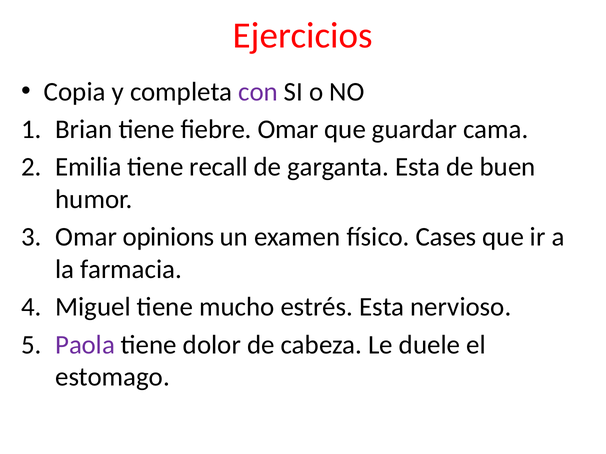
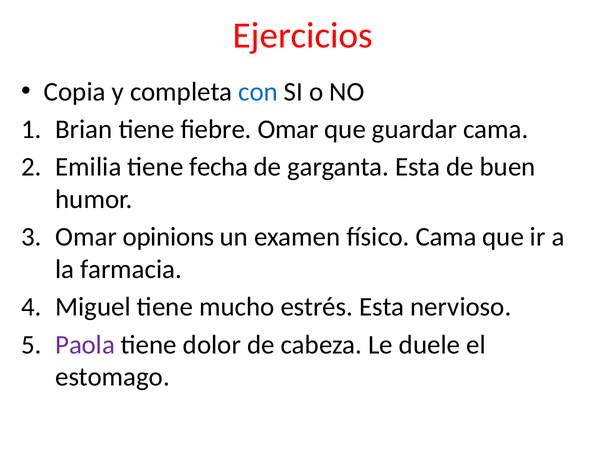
con colour: purple -> blue
recall: recall -> fecha
físico Cases: Cases -> Cama
